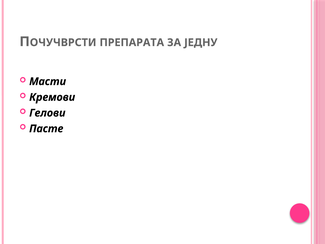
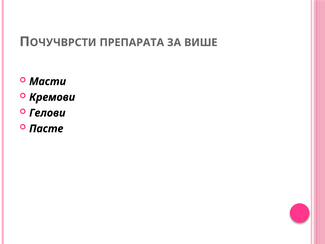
ЈЕДНУ: ЈЕДНУ -> ВИШЕ
